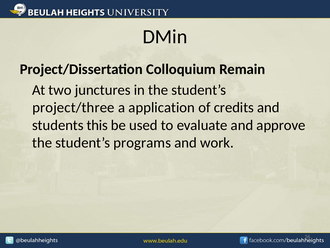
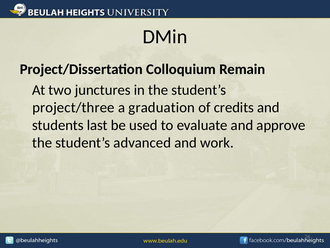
application: application -> graduation
this: this -> last
programs: programs -> advanced
